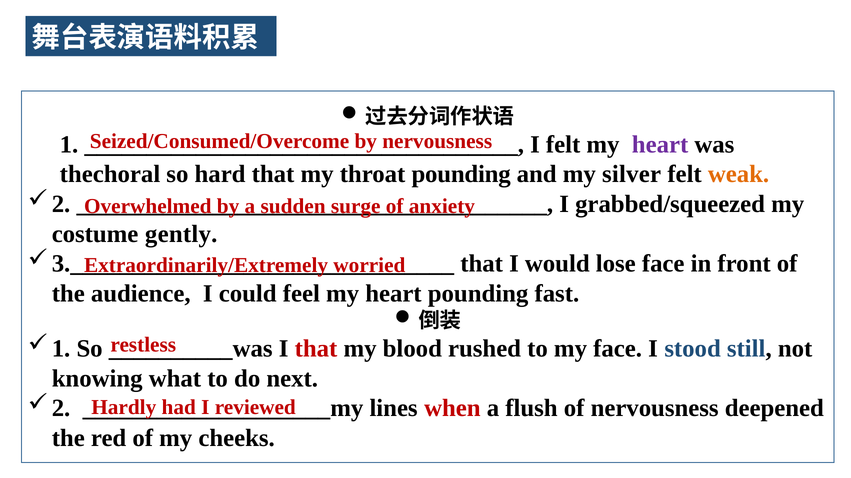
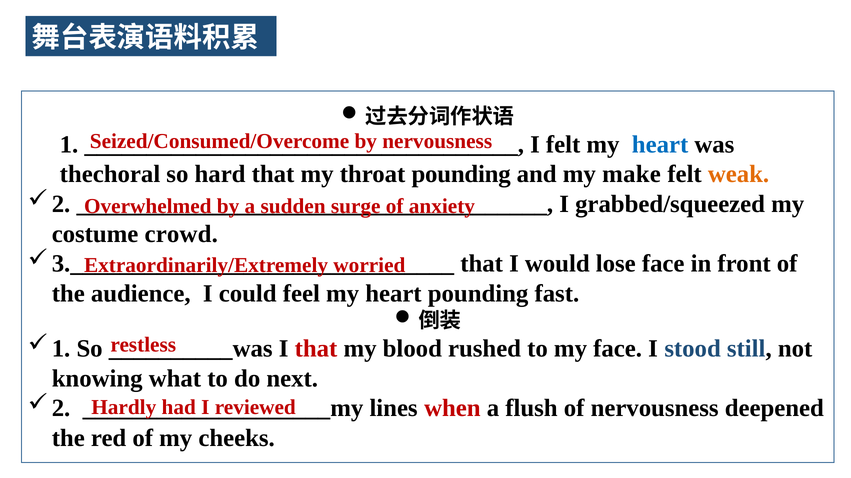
heart at (660, 145) colour: purple -> blue
silver: silver -> make
gently: gently -> crowd
